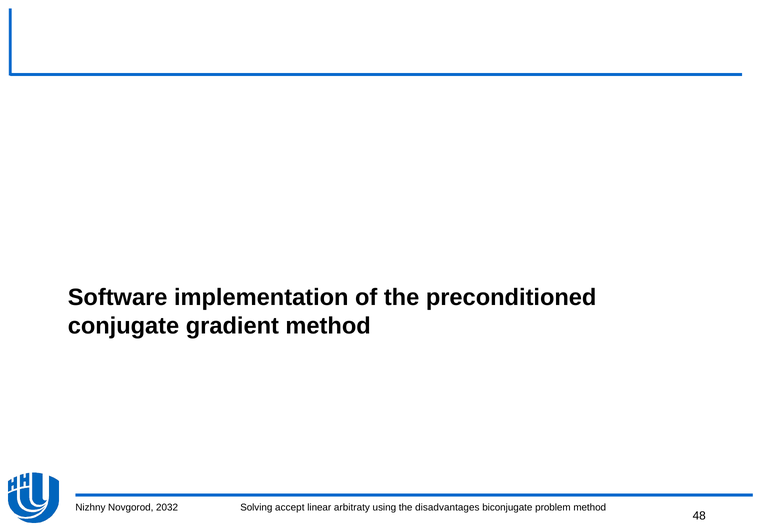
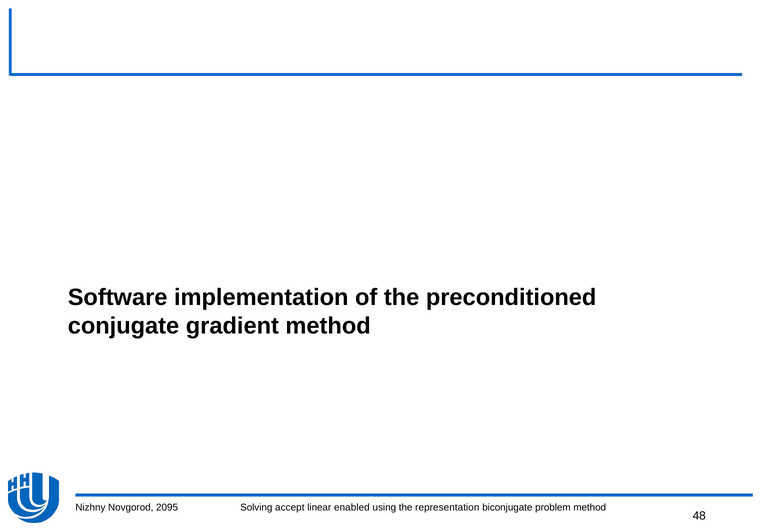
2032: 2032 -> 2095
arbitraty: arbitraty -> enabled
disadvantages: disadvantages -> representation
